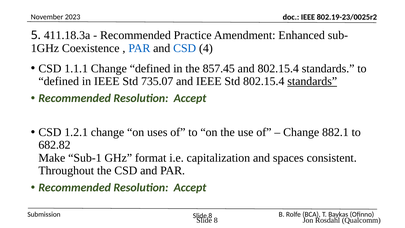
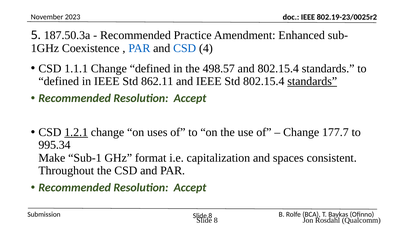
411.18.3a: 411.18.3a -> 187.50.3a
857.45: 857.45 -> 498.57
735.07: 735.07 -> 862.11
1.2.1 underline: none -> present
882.1: 882.1 -> 177.7
682.82: 682.82 -> 995.34
